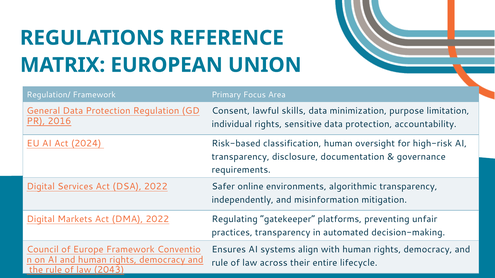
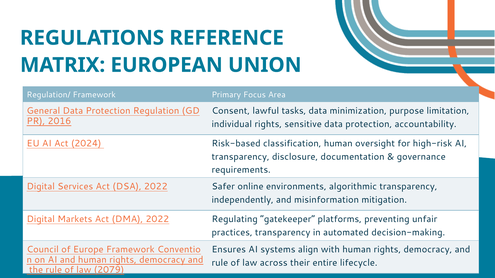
skills: skills -> tasks
2043: 2043 -> 2079
